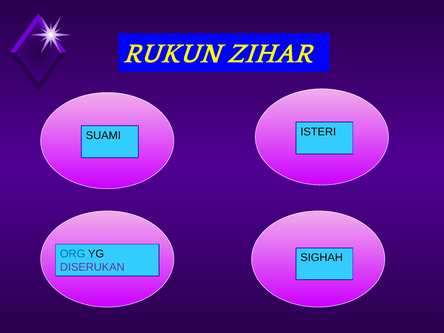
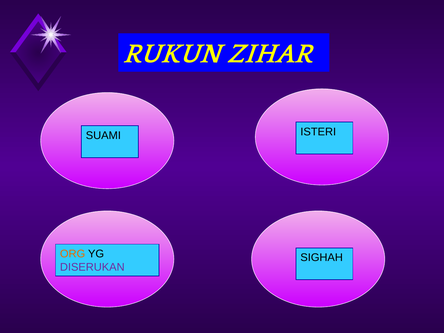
ORG colour: blue -> orange
